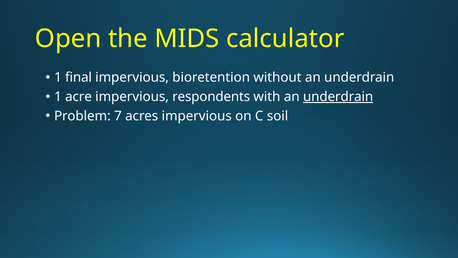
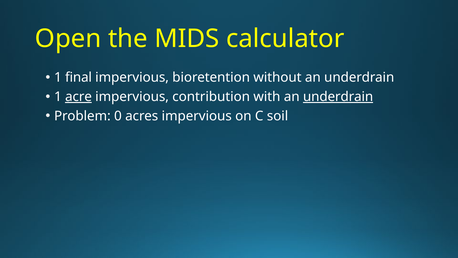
acre underline: none -> present
respondents: respondents -> contribution
7: 7 -> 0
